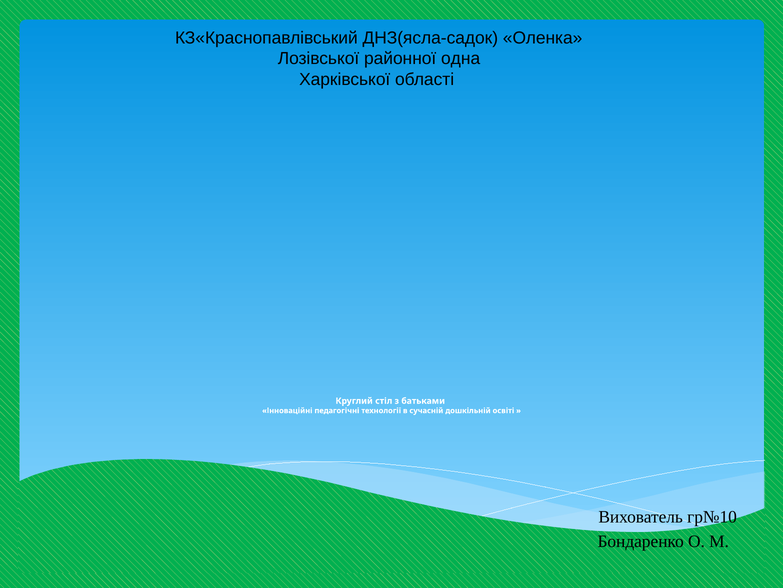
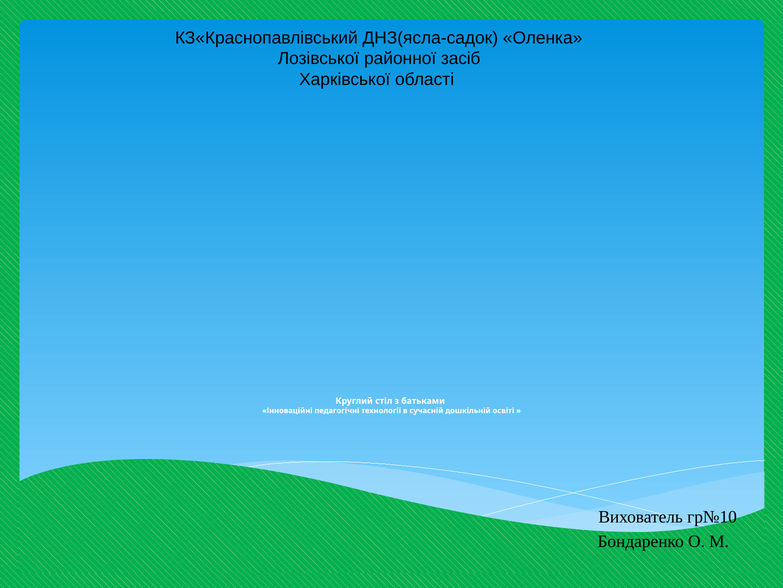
одна: одна -> засіб
